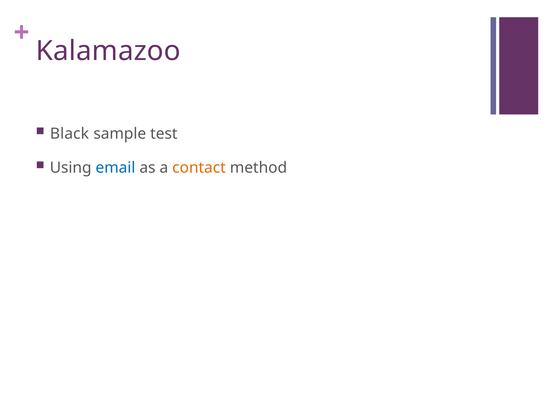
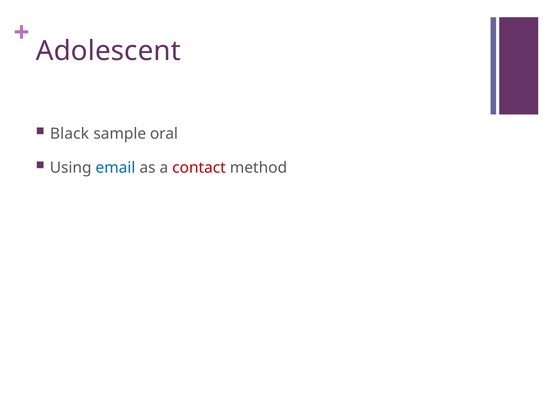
Kalamazoo: Kalamazoo -> Adolescent
test: test -> oral
contact colour: orange -> red
